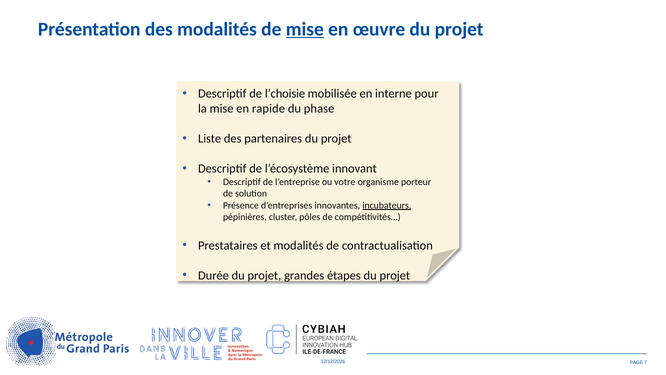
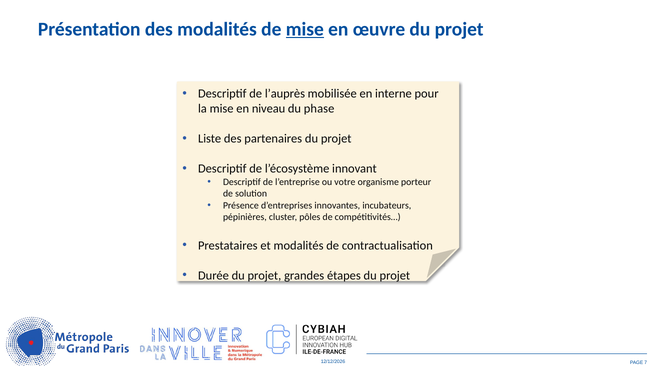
l’choisie: l’choisie -> l’auprès
rapide: rapide -> niveau
incubateurs underline: present -> none
